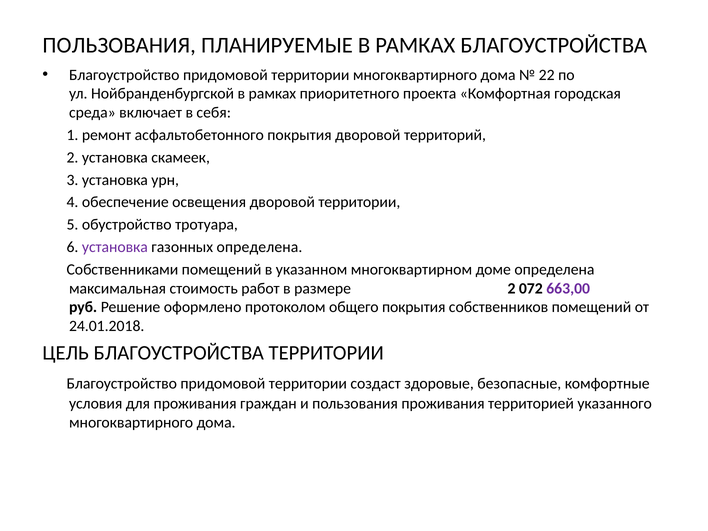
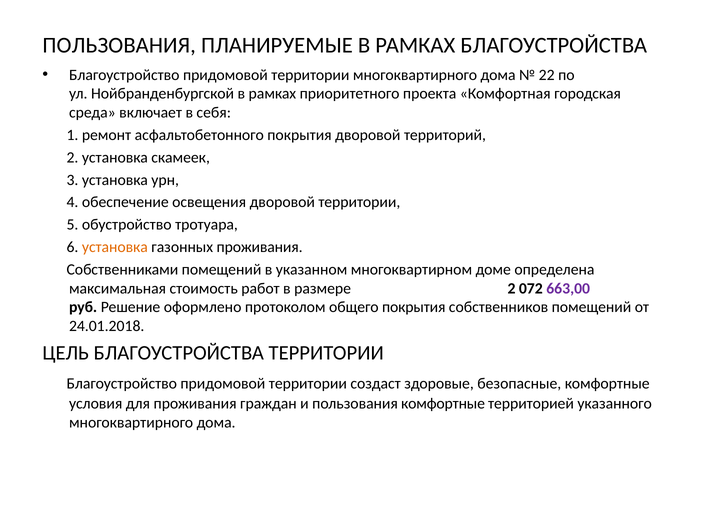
установка at (115, 247) colour: purple -> orange
газонных определена: определена -> проживания
пользования проживания: проживания -> комфортные
